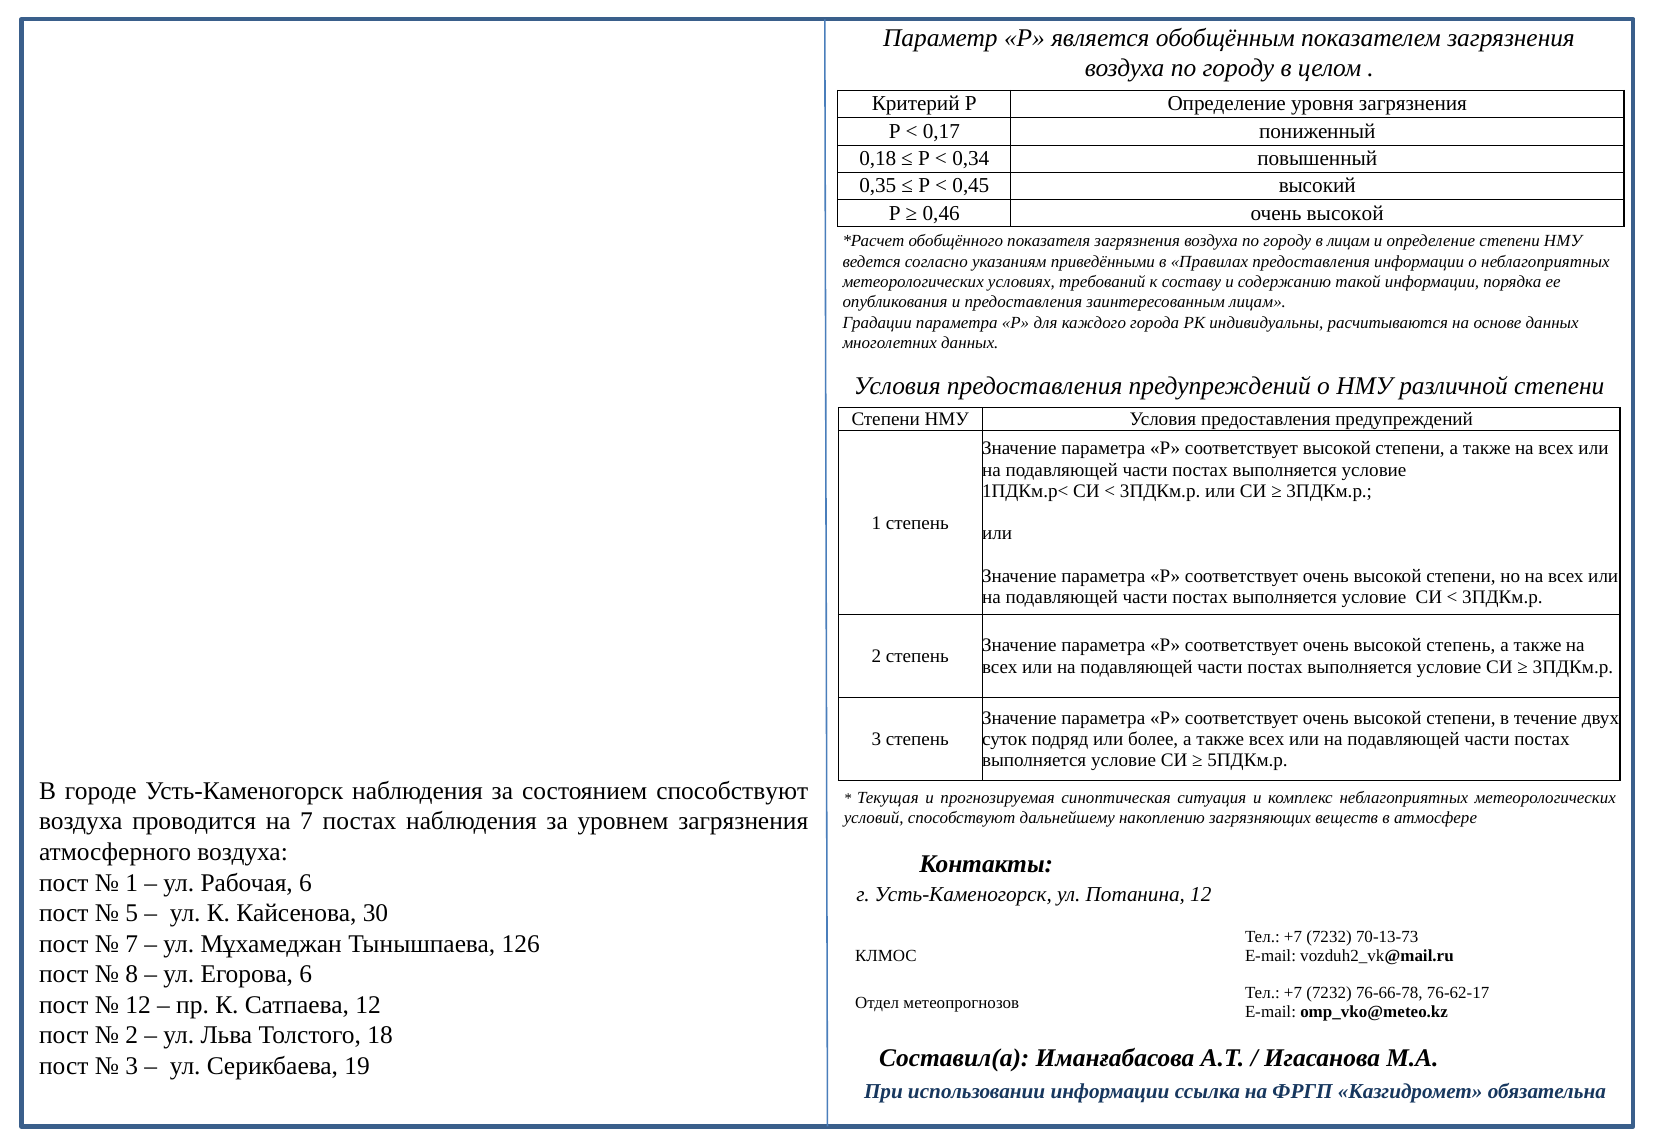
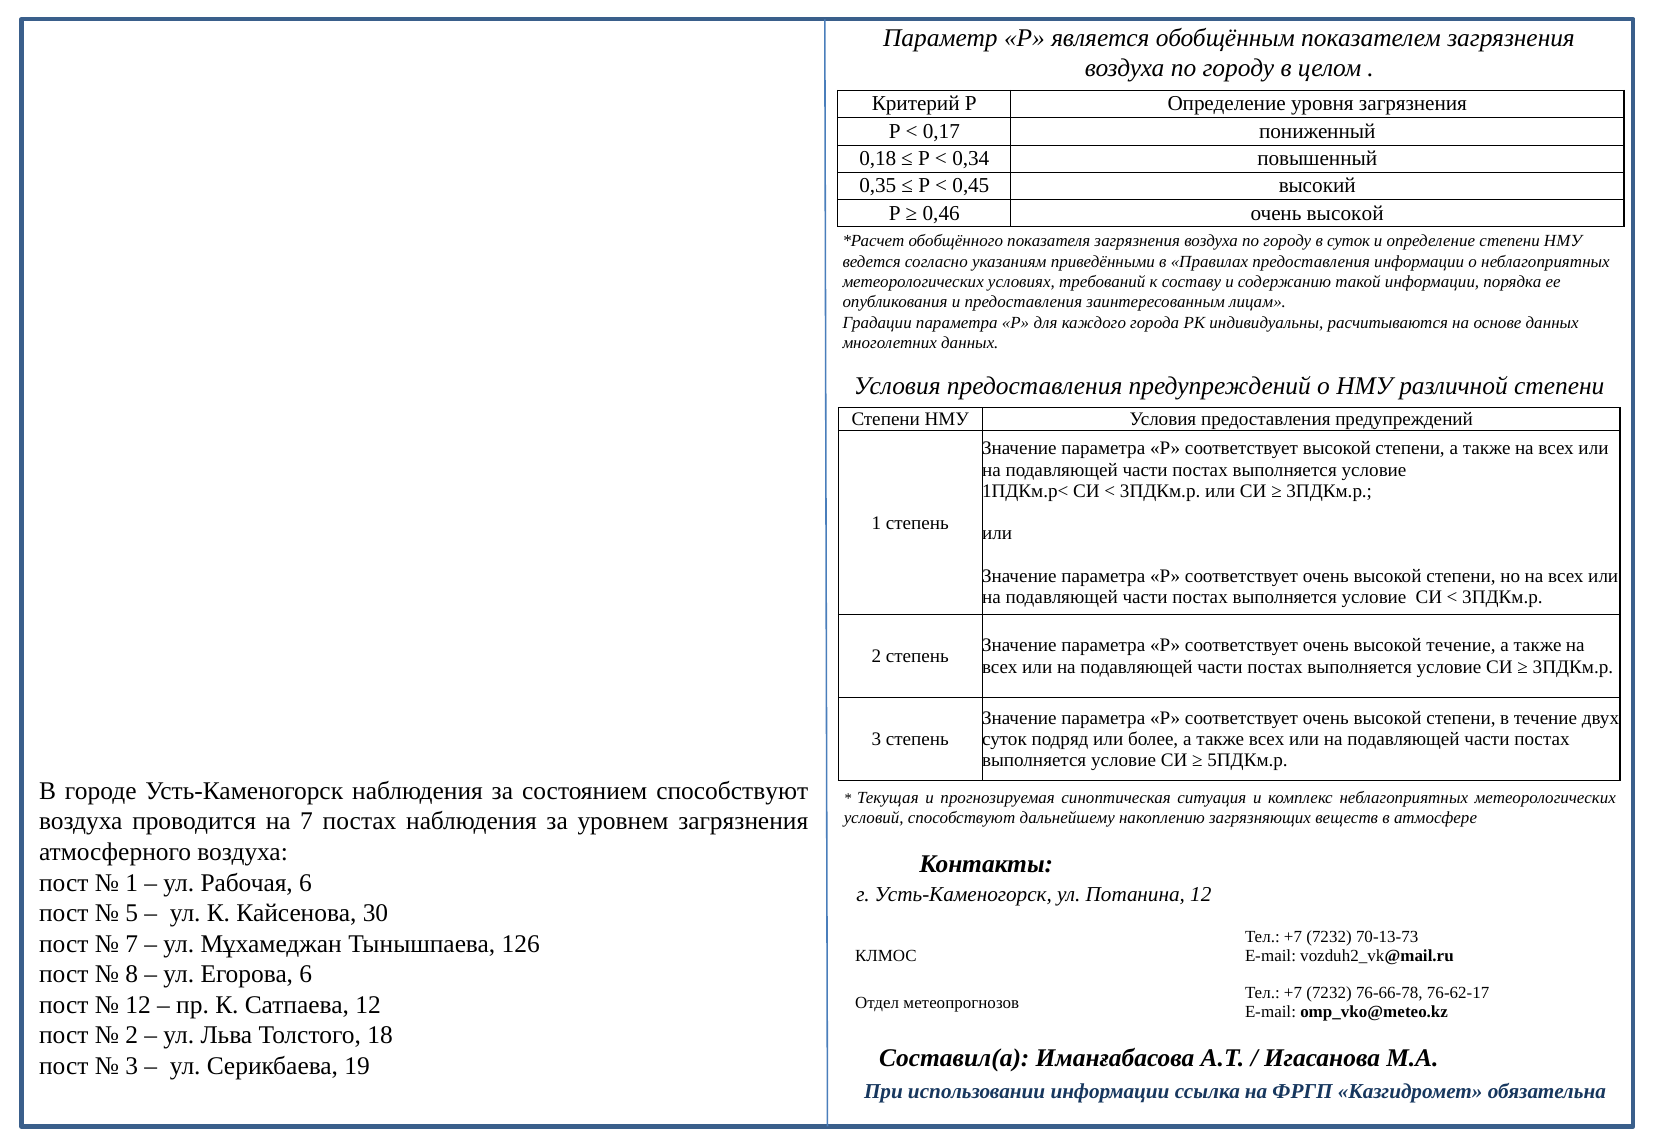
в лицам: лицам -> суток
высокой степень: степень -> течение
